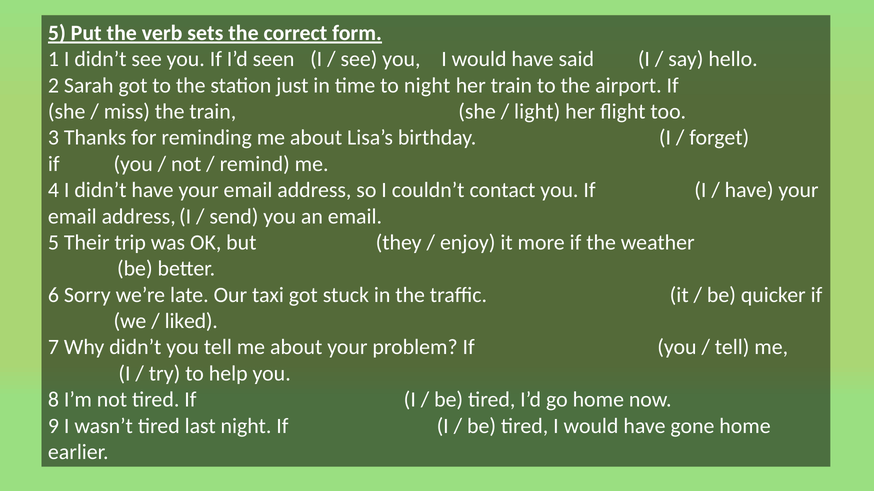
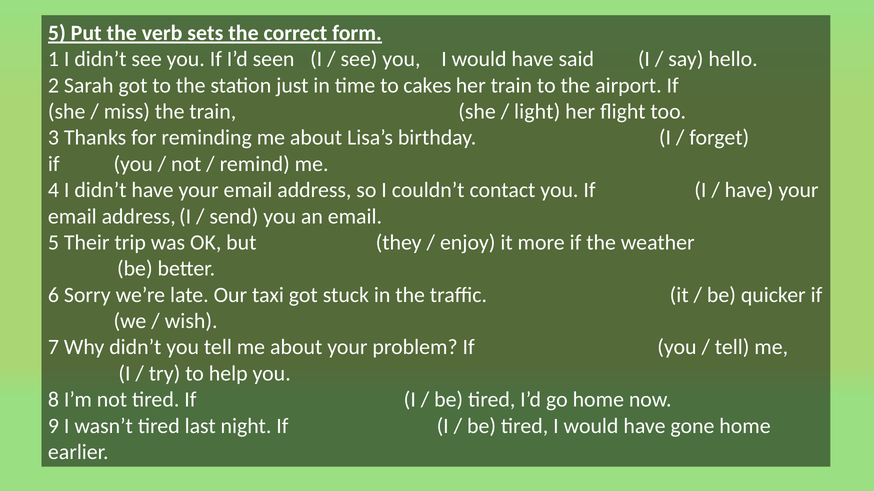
to night: night -> cakes
liked: liked -> wish
